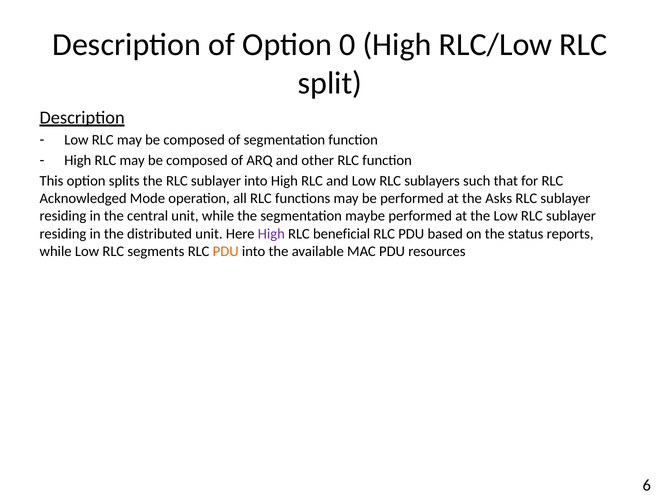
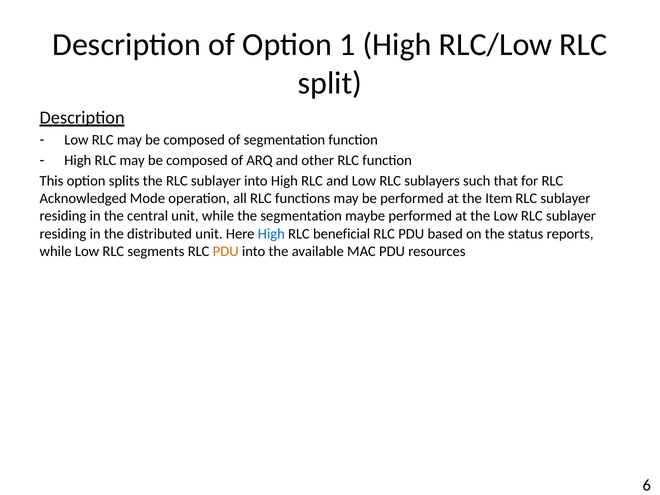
0: 0 -> 1
Asks: Asks -> Item
High at (271, 234) colour: purple -> blue
